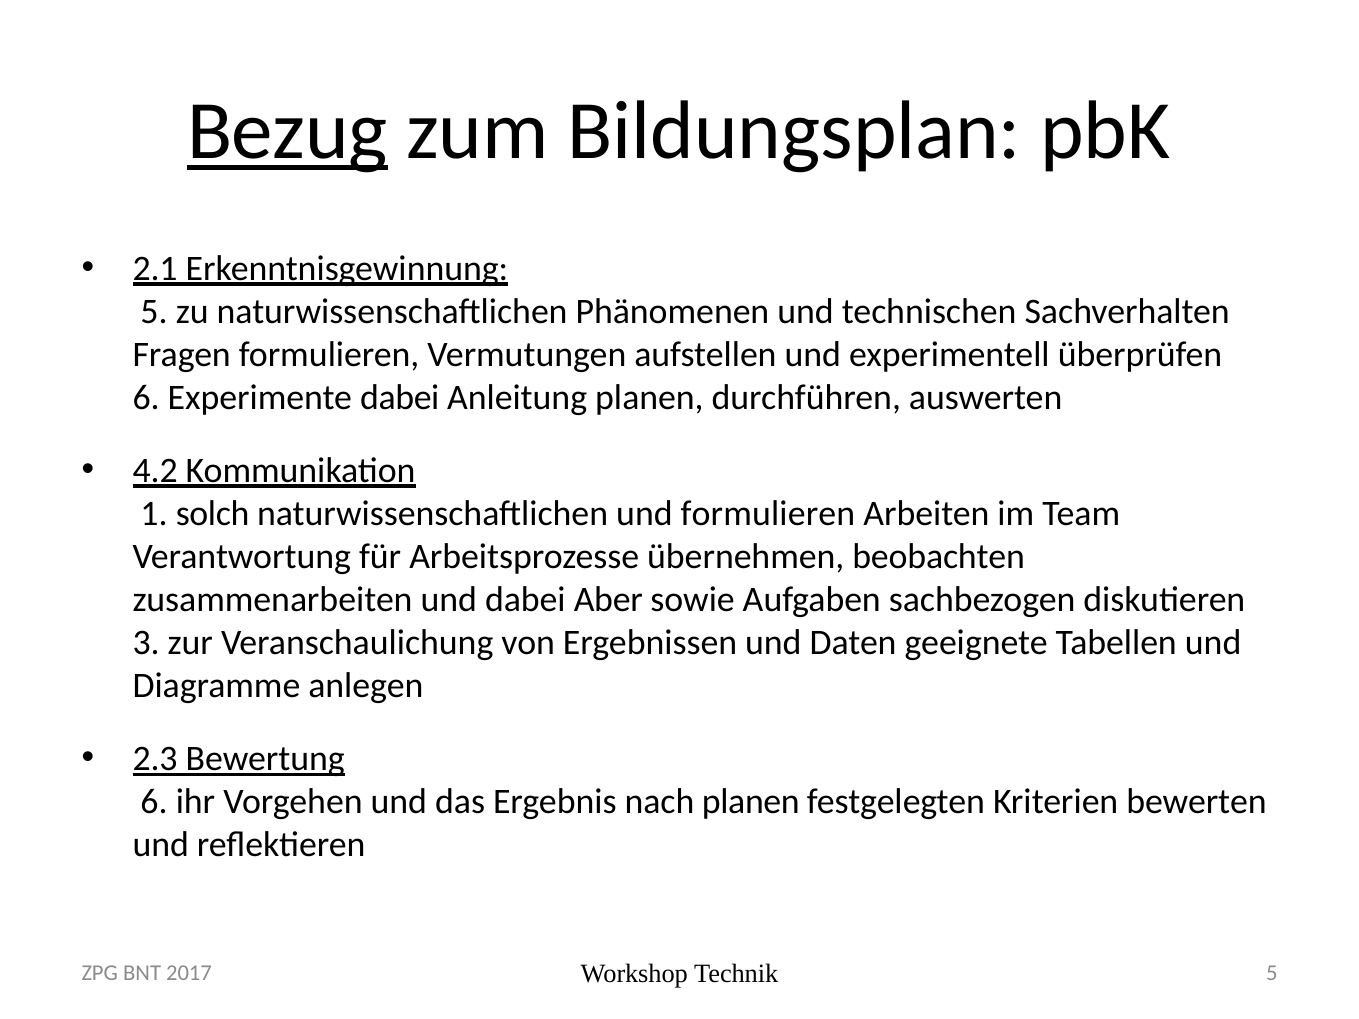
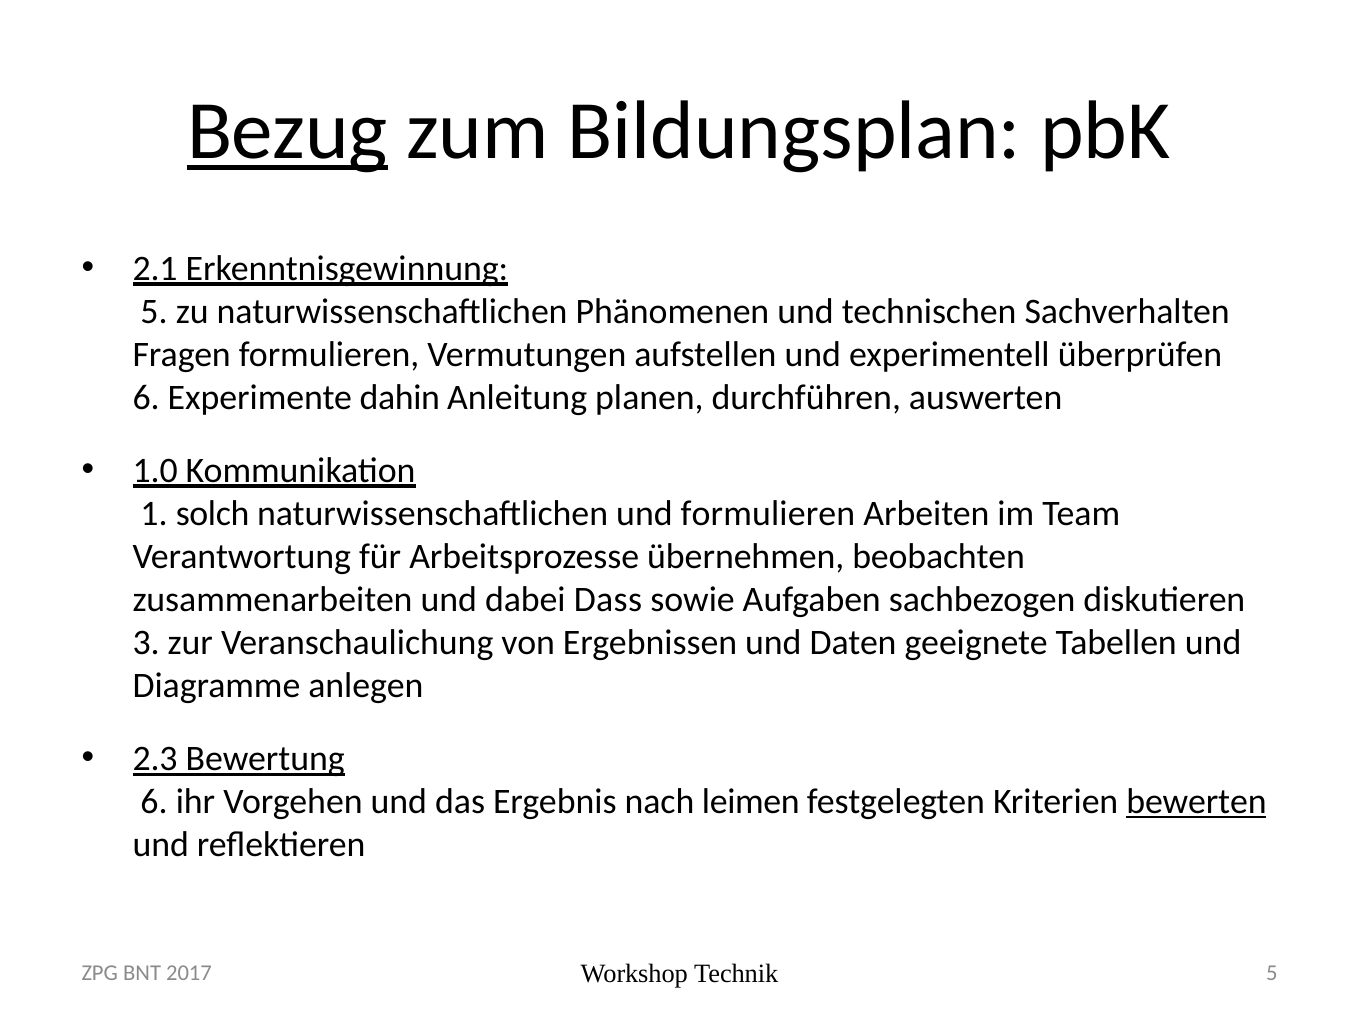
Experimente dabei: dabei -> dahin
4.2: 4.2 -> 1.0
Aber: Aber -> Dass
nach planen: planen -> leimen
bewerten underline: none -> present
